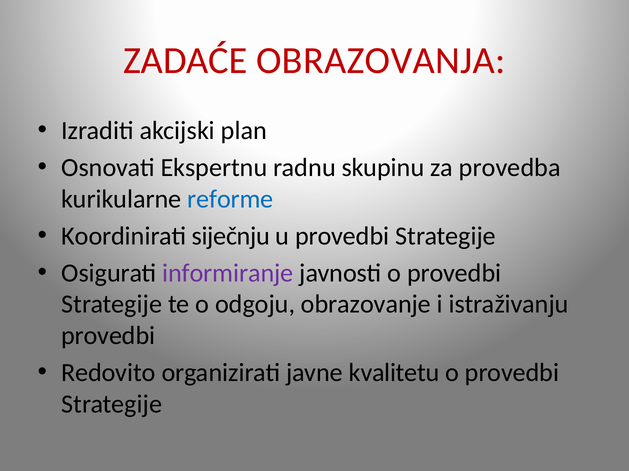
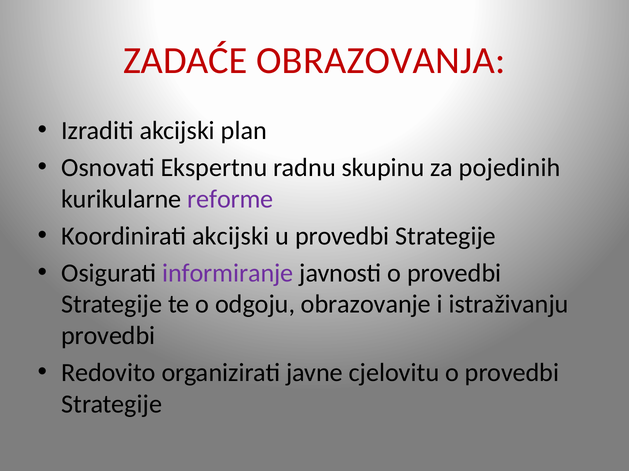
provedba: provedba -> pojedinih
reforme colour: blue -> purple
Koordinirati siječnju: siječnju -> akcijski
kvalitetu: kvalitetu -> cjelovitu
